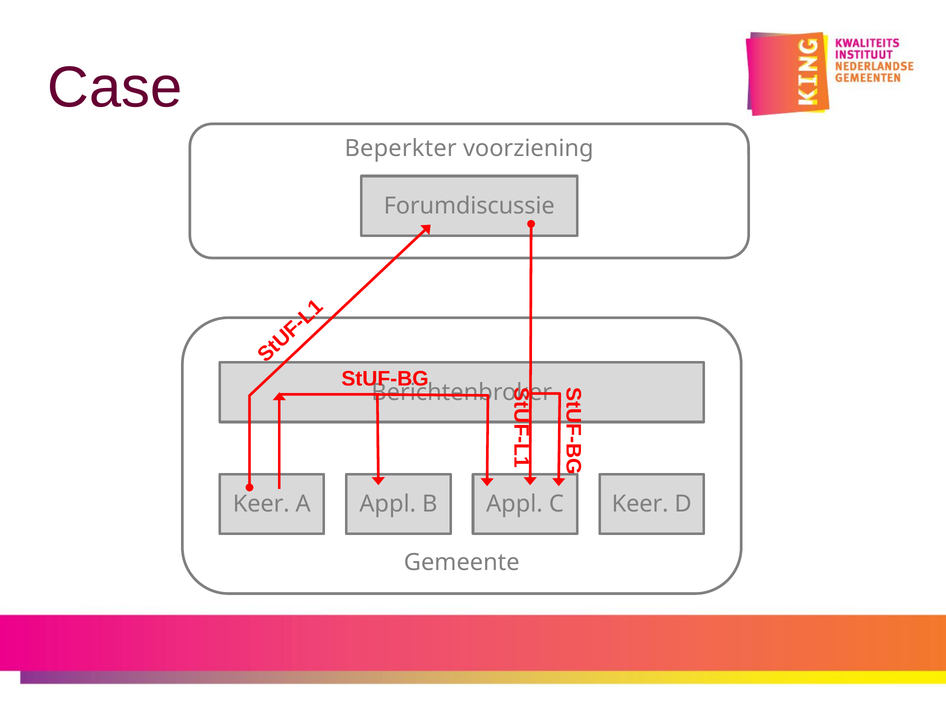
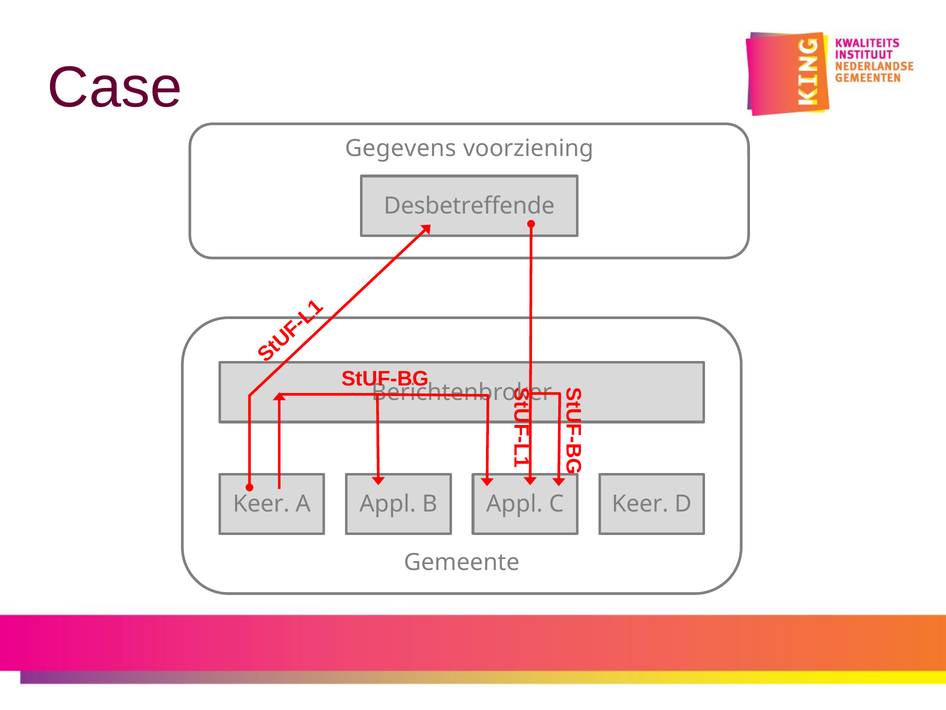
Beperkter: Beperkter -> Gegevens
Forumdiscussie: Forumdiscussie -> Desbetreffende
